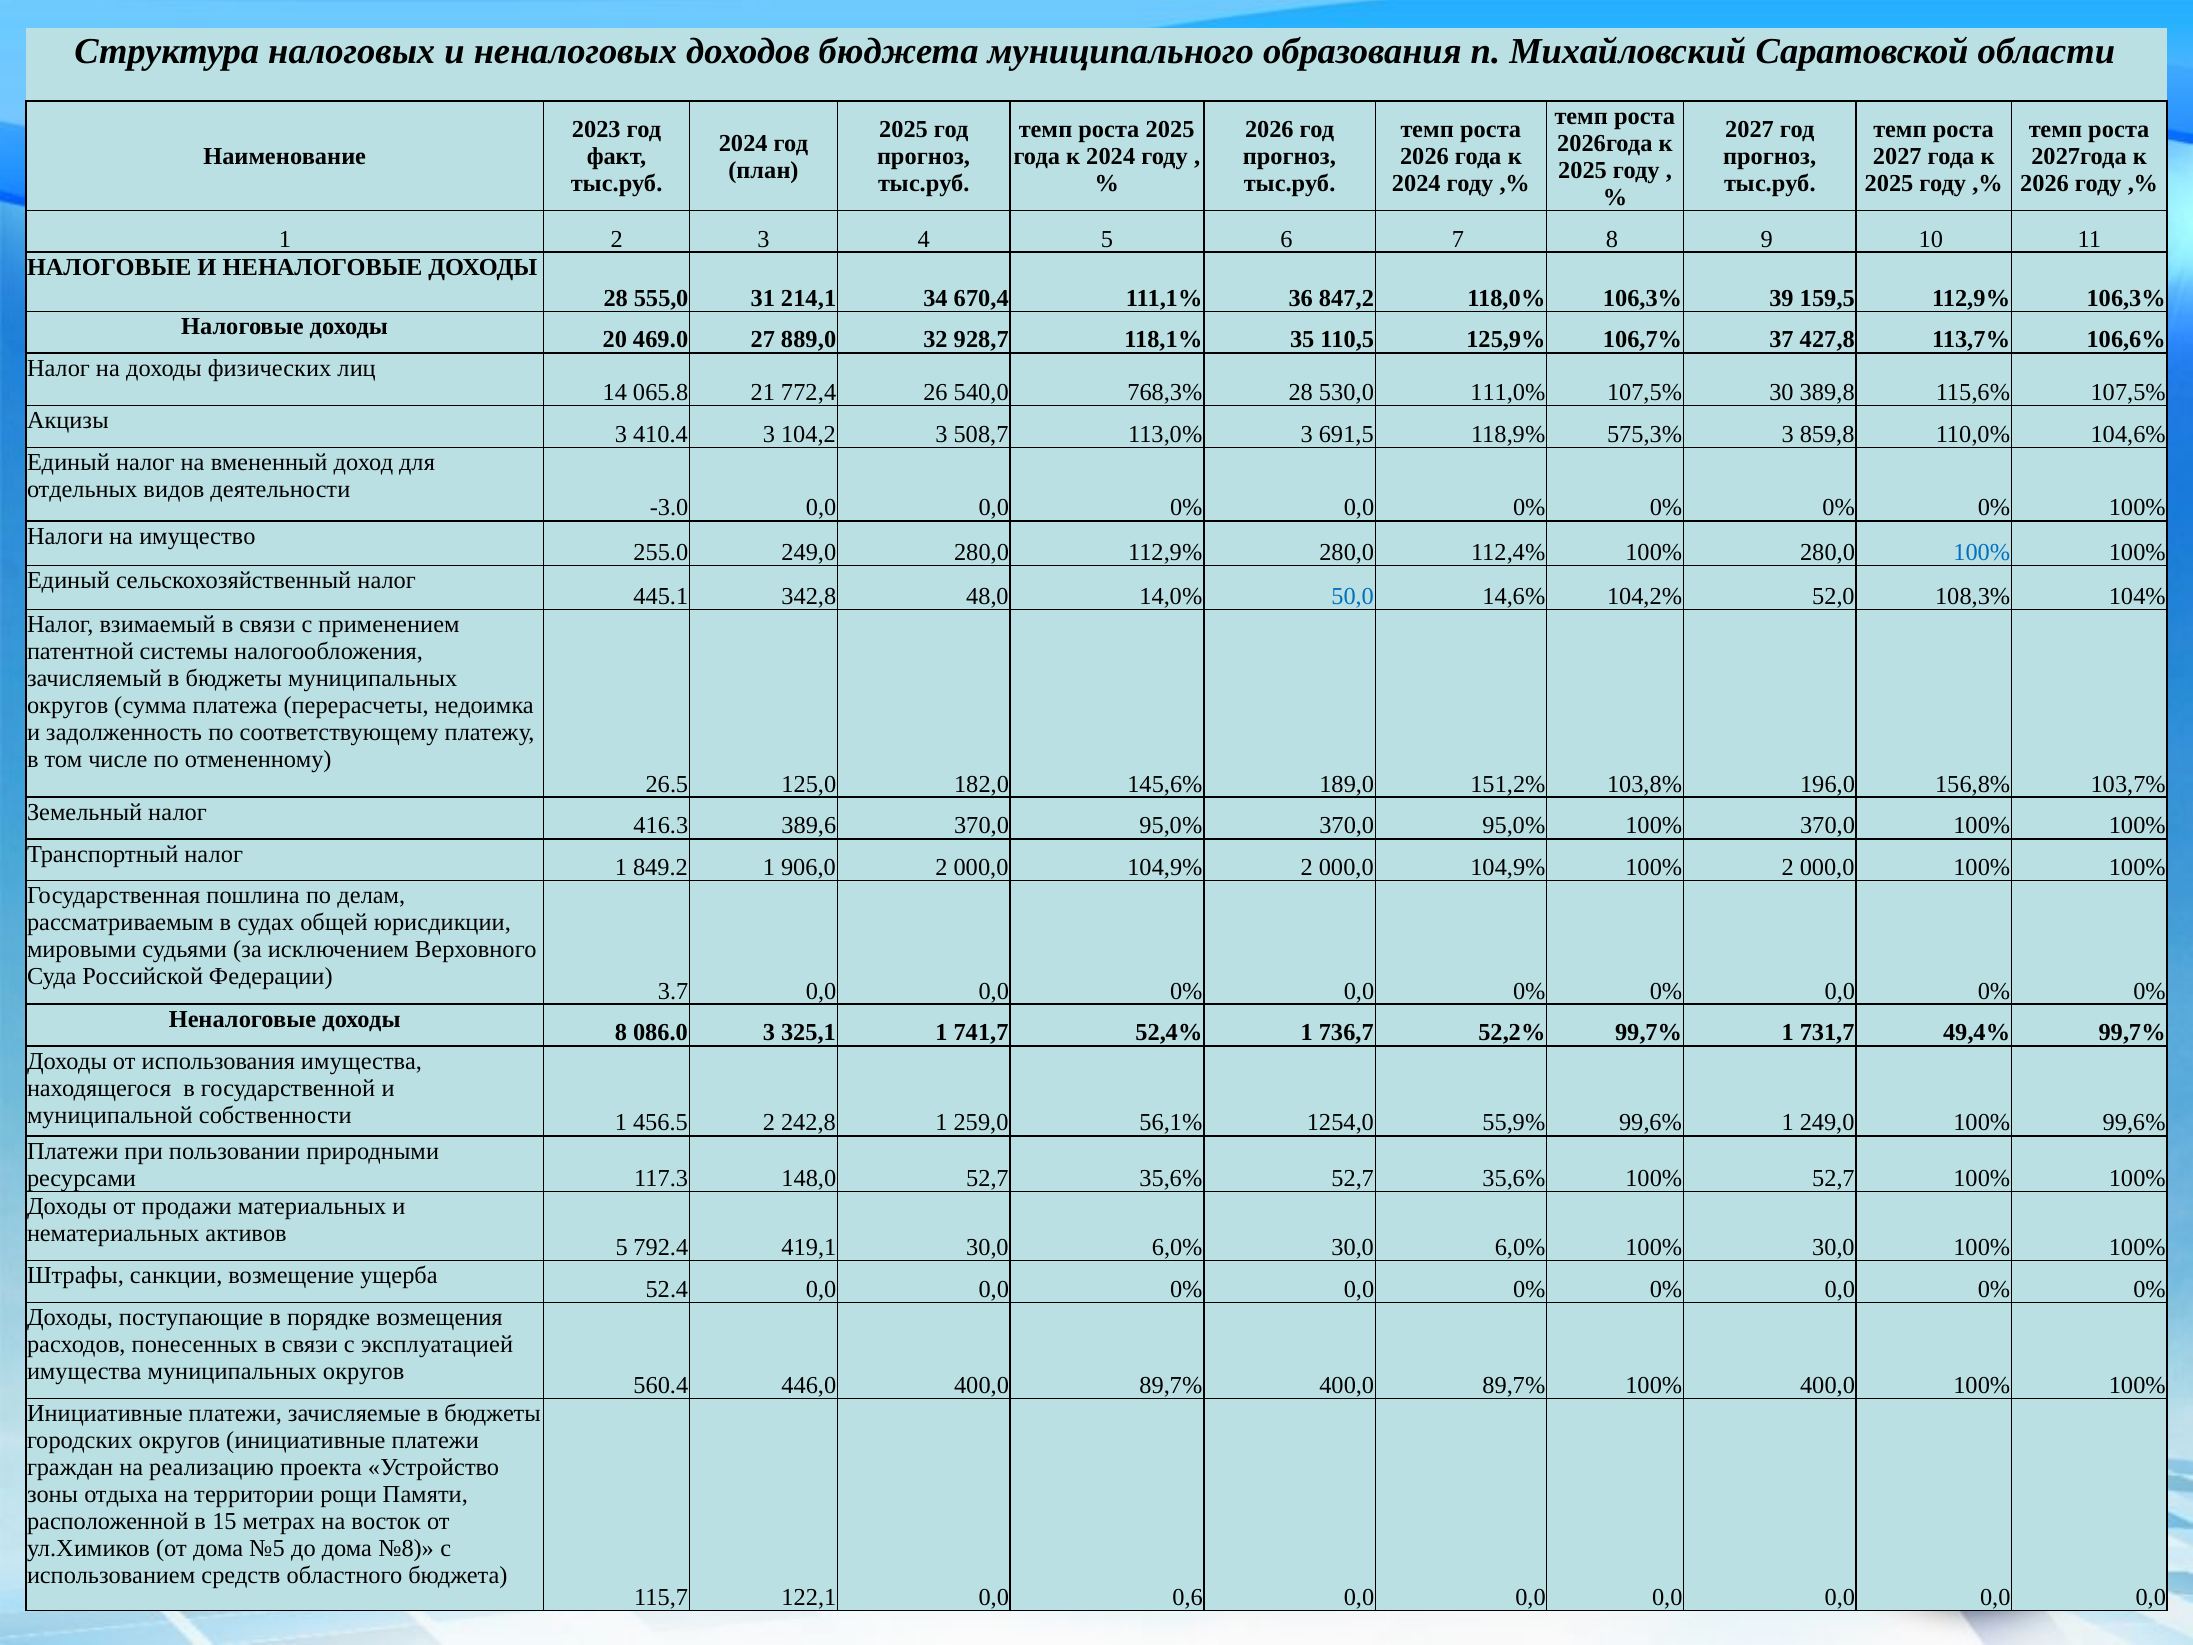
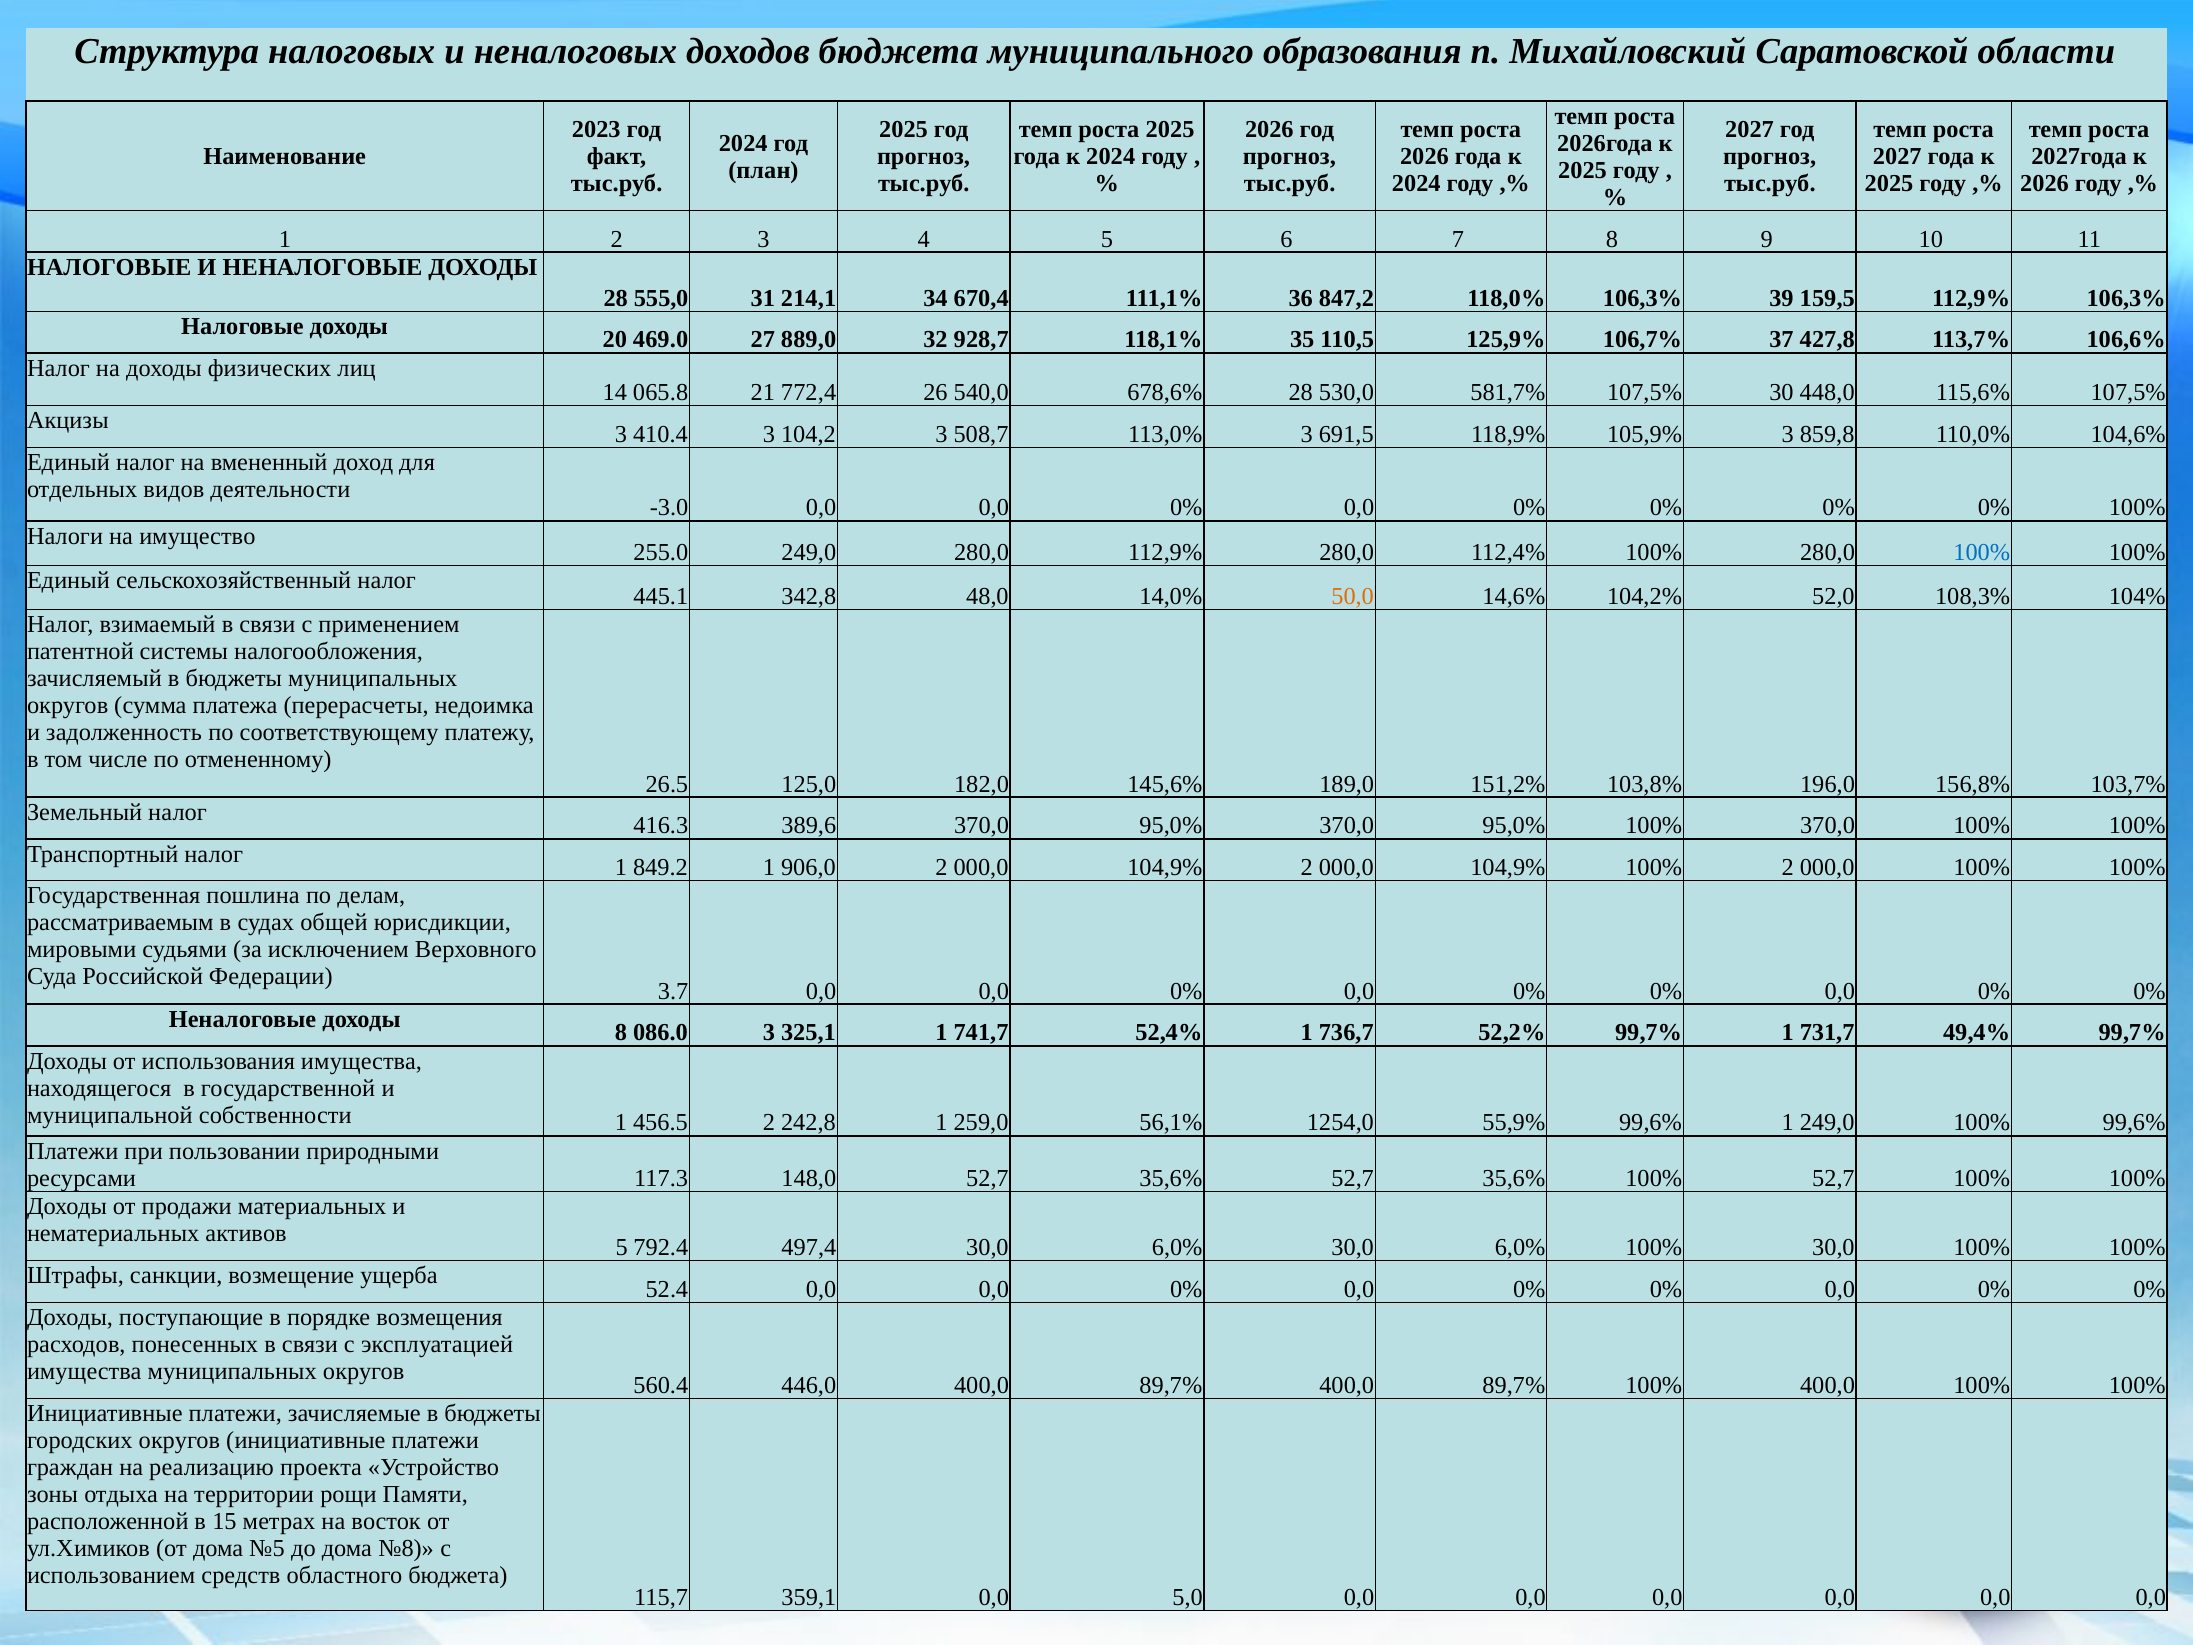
768,3%: 768,3% -> 678,6%
111,0%: 111,0% -> 581,7%
389,8: 389,8 -> 448,0
575,3%: 575,3% -> 105,9%
50,0 colour: blue -> orange
419,1: 419,1 -> 497,4
122,1: 122,1 -> 359,1
0,6: 0,6 -> 5,0
